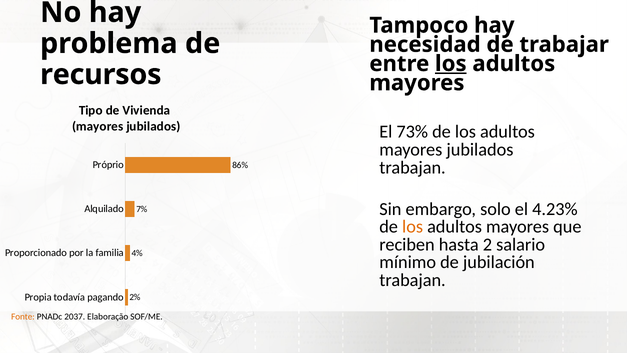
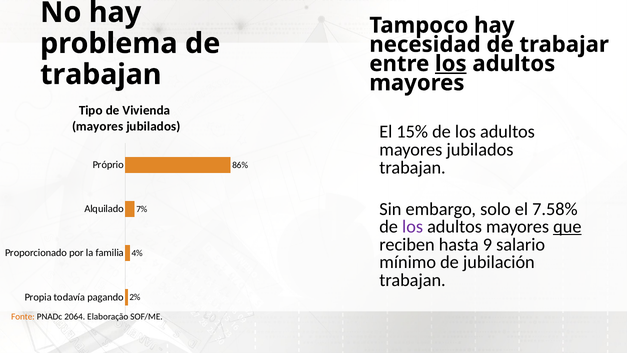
recursos at (101, 74): recursos -> trabajan
73%: 73% -> 15%
4.23%: 4.23% -> 7.58%
los at (413, 227) colour: orange -> purple
que underline: none -> present
2: 2 -> 9
2037: 2037 -> 2064
